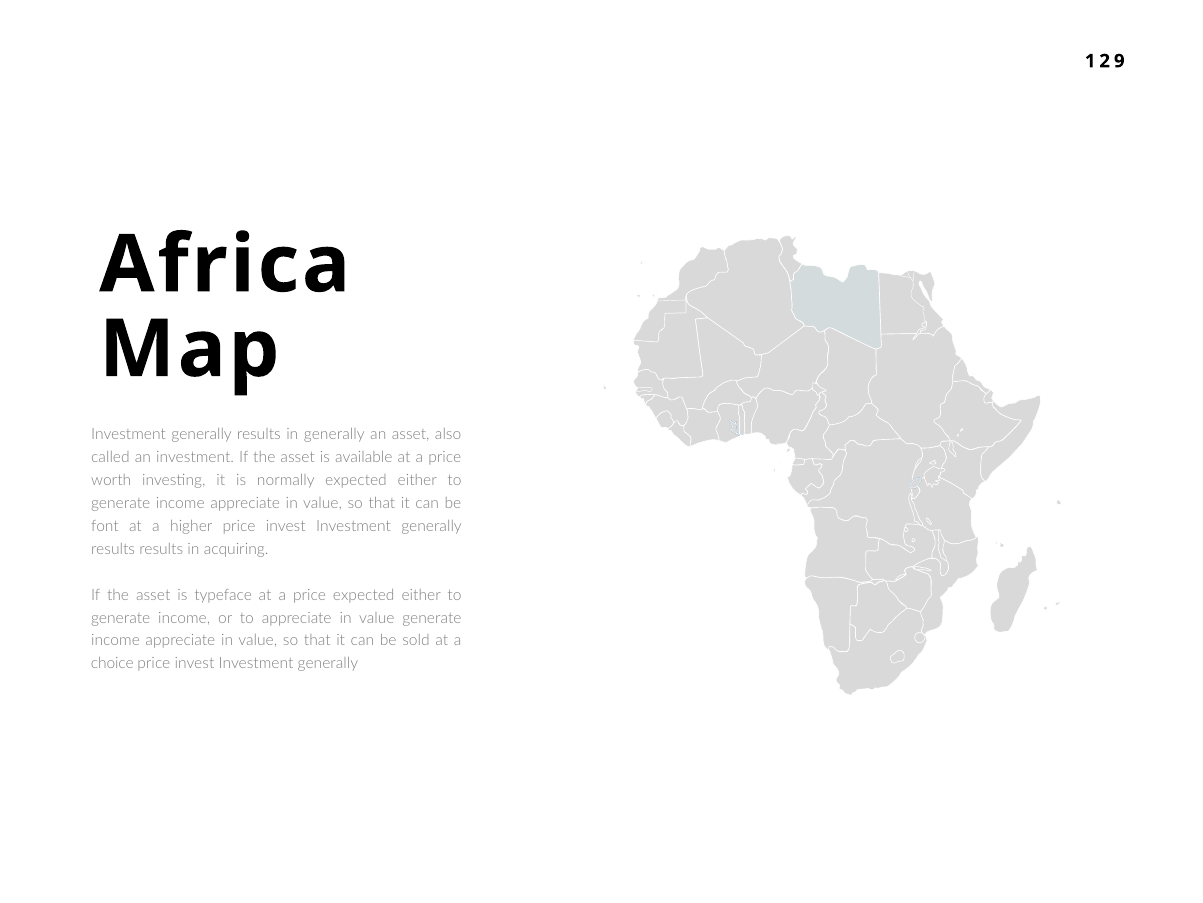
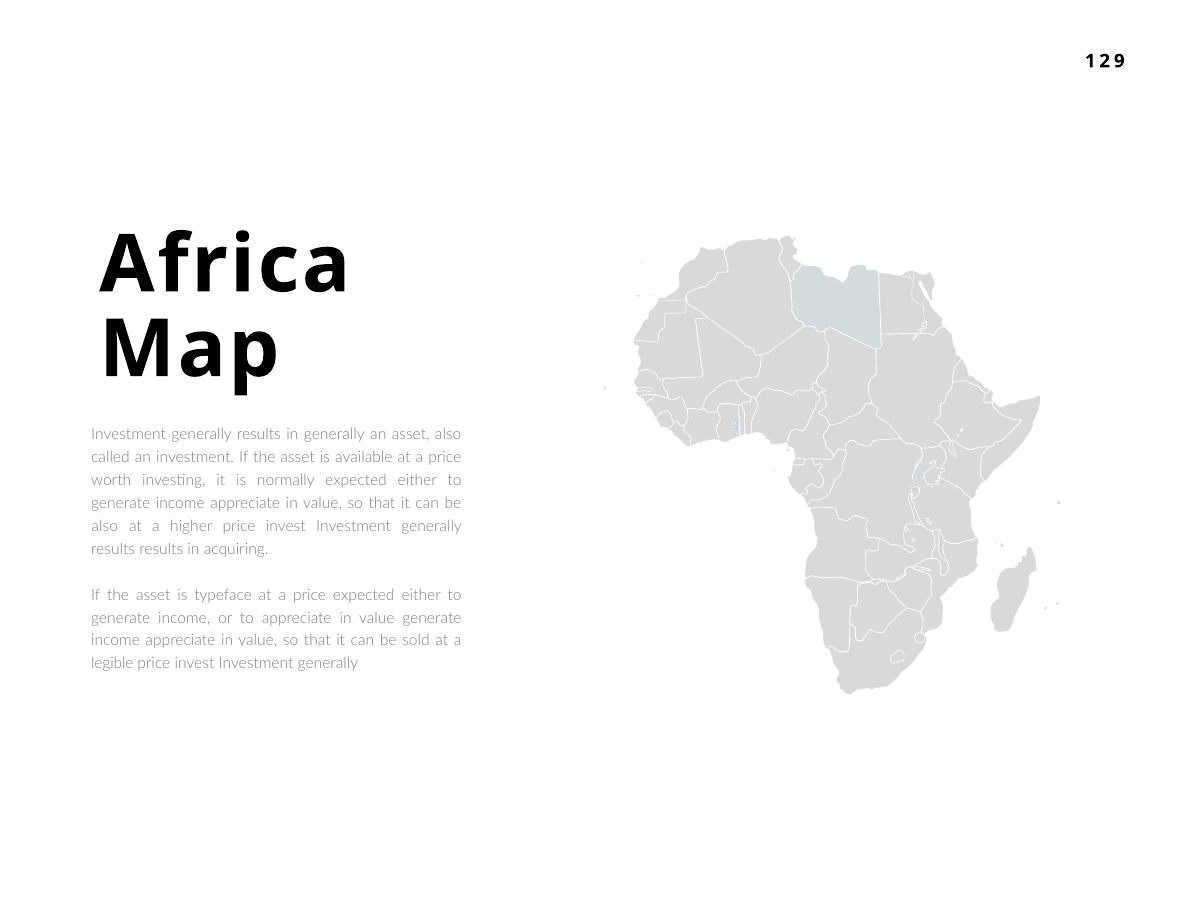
font at (105, 526): font -> also
choice: choice -> legible
